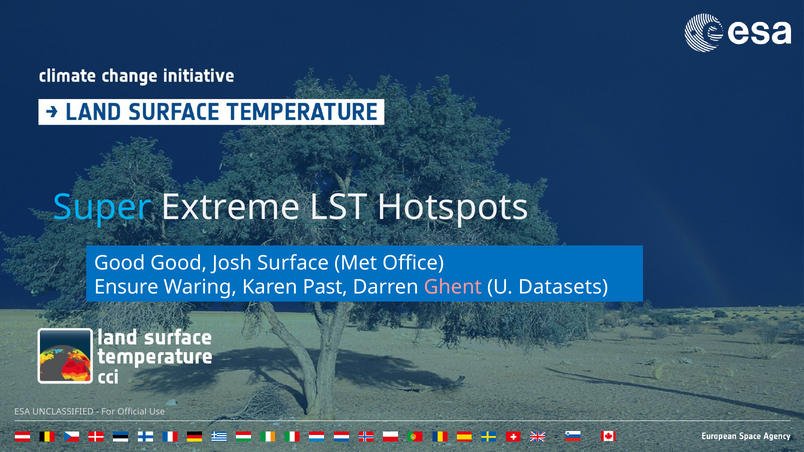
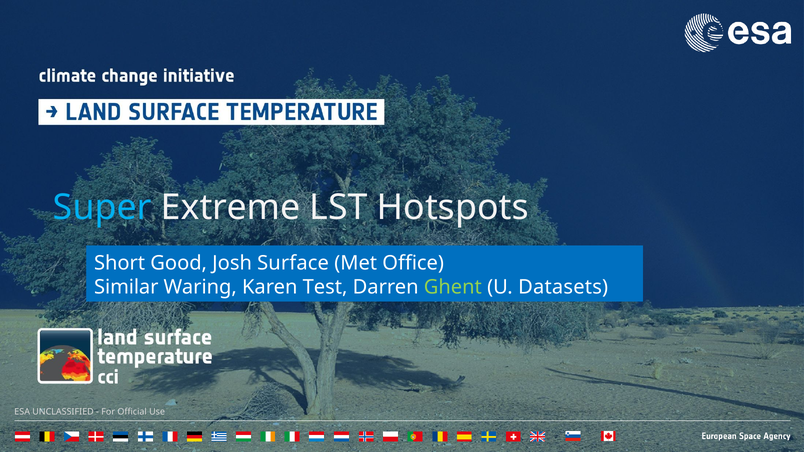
Good at (120, 263): Good -> Short
Ensure: Ensure -> Similar
Past: Past -> Test
Ghent colour: pink -> light green
